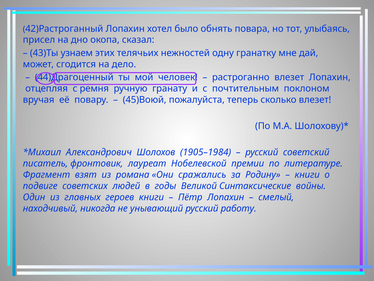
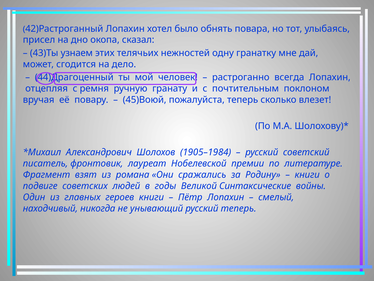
растроганно влезет: влезет -> всегда
русский работу: работу -> теперь
